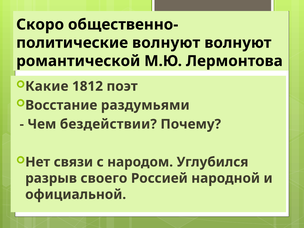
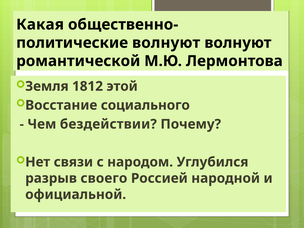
Скоро: Скоро -> Какая
Какие: Какие -> Земля
поэт: поэт -> этой
раздумьями: раздумьями -> социального
